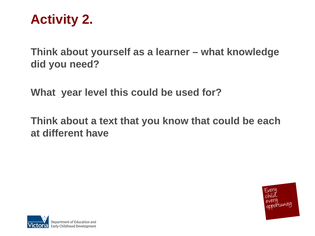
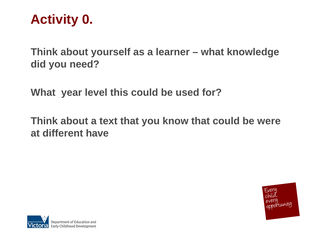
2: 2 -> 0
each: each -> were
